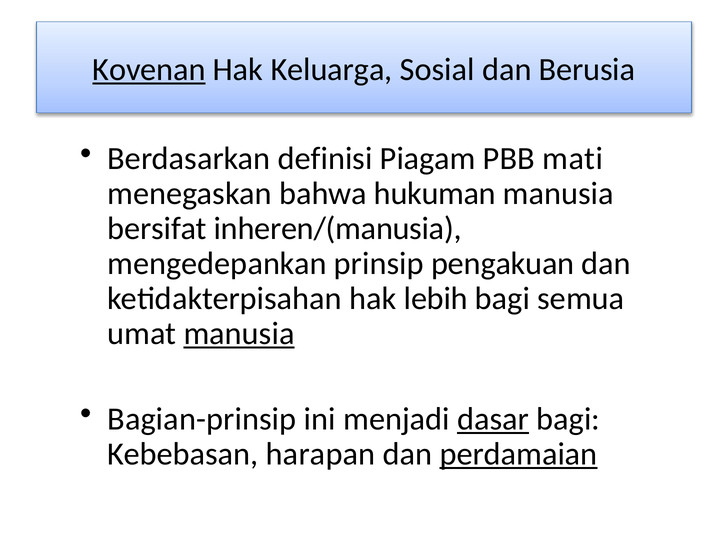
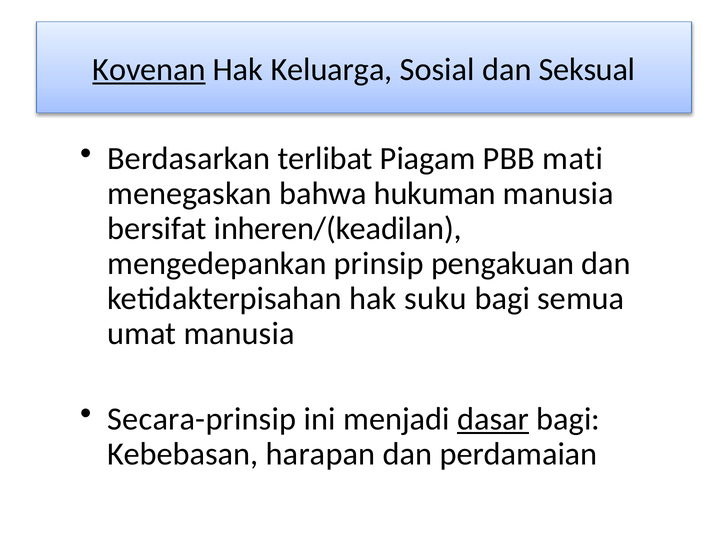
Berusia: Berusia -> Seksual
definisi: definisi -> terlibat
inheren/(manusia: inheren/(manusia -> inheren/(keadilan
lebih: lebih -> suku
manusia at (239, 333) underline: present -> none
Bagian-prinsip: Bagian-prinsip -> Secara-prinsip
perdamaian underline: present -> none
